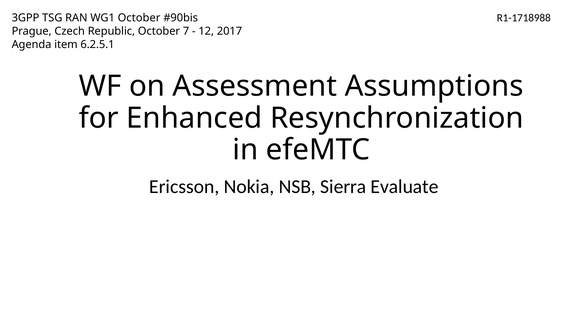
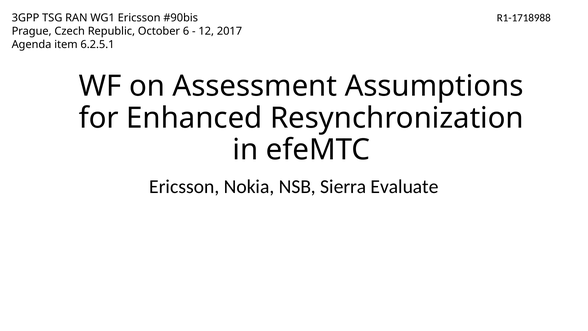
WG1 October: October -> Ericsson
7: 7 -> 6
